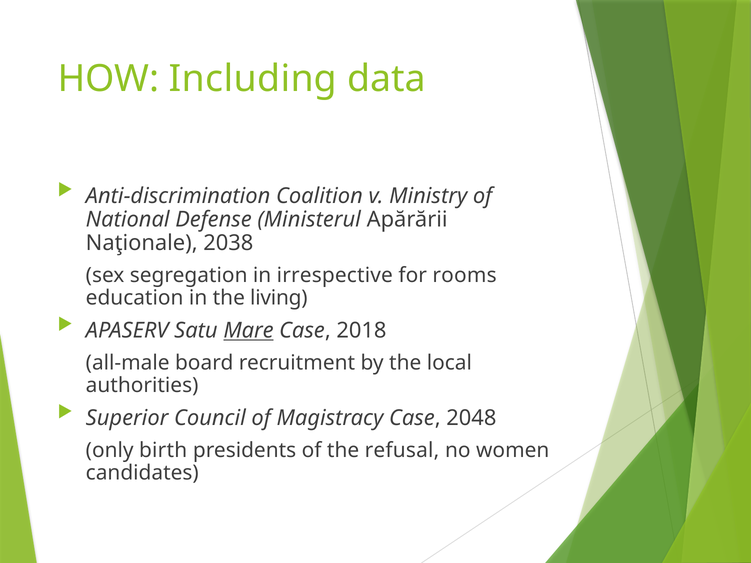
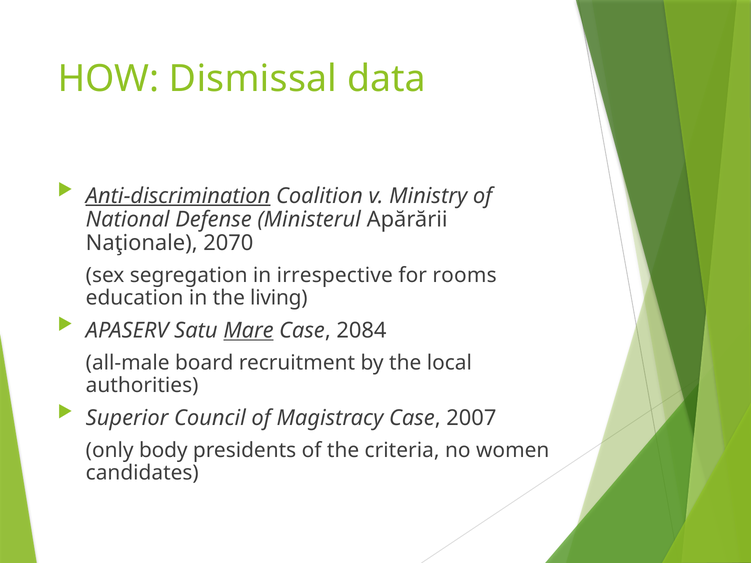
Including: Including -> Dismissal
Anti-discrimination underline: none -> present
2038: 2038 -> 2070
2018: 2018 -> 2084
2048: 2048 -> 2007
birth: birth -> body
refusal: refusal -> criteria
